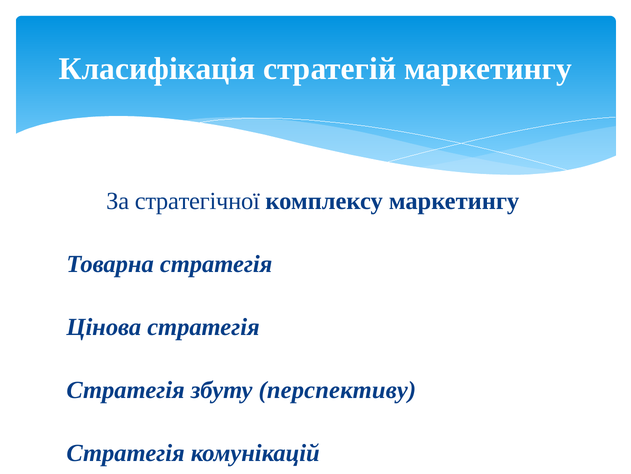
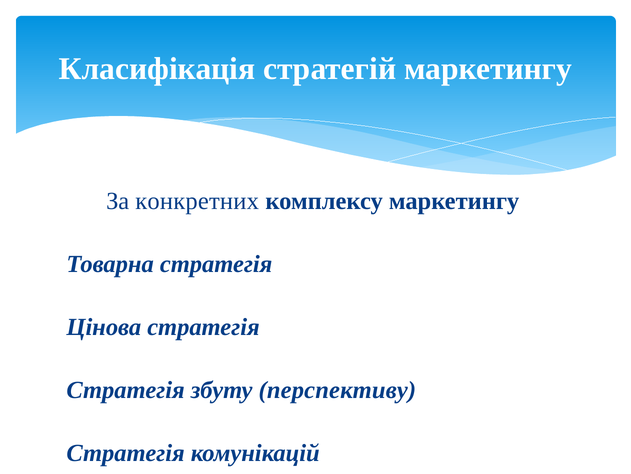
стратегічної: стратегічної -> конкретних
